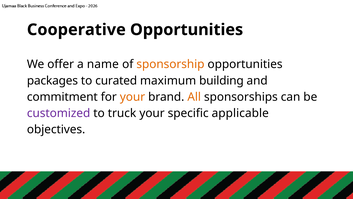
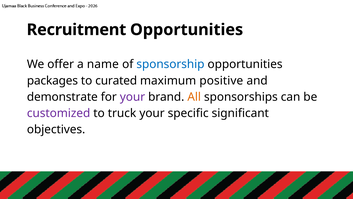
Cooperative: Cooperative -> Recruitment
sponsorship colour: orange -> blue
building: building -> positive
commitment: commitment -> demonstrate
your at (132, 97) colour: orange -> purple
applicable: applicable -> significant
